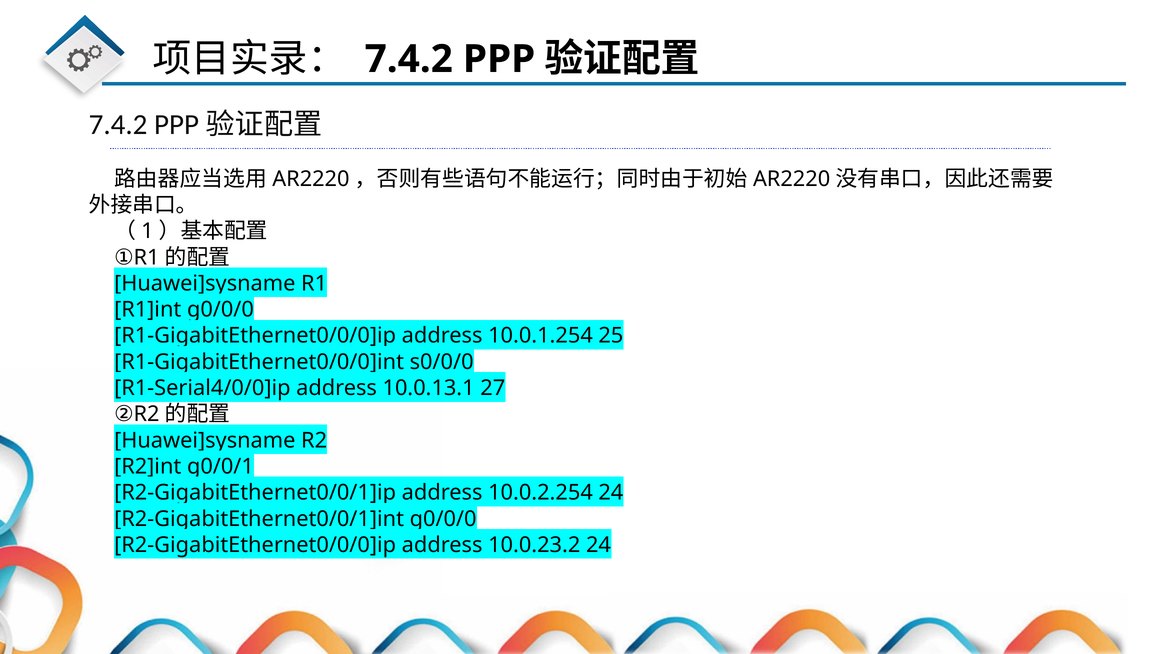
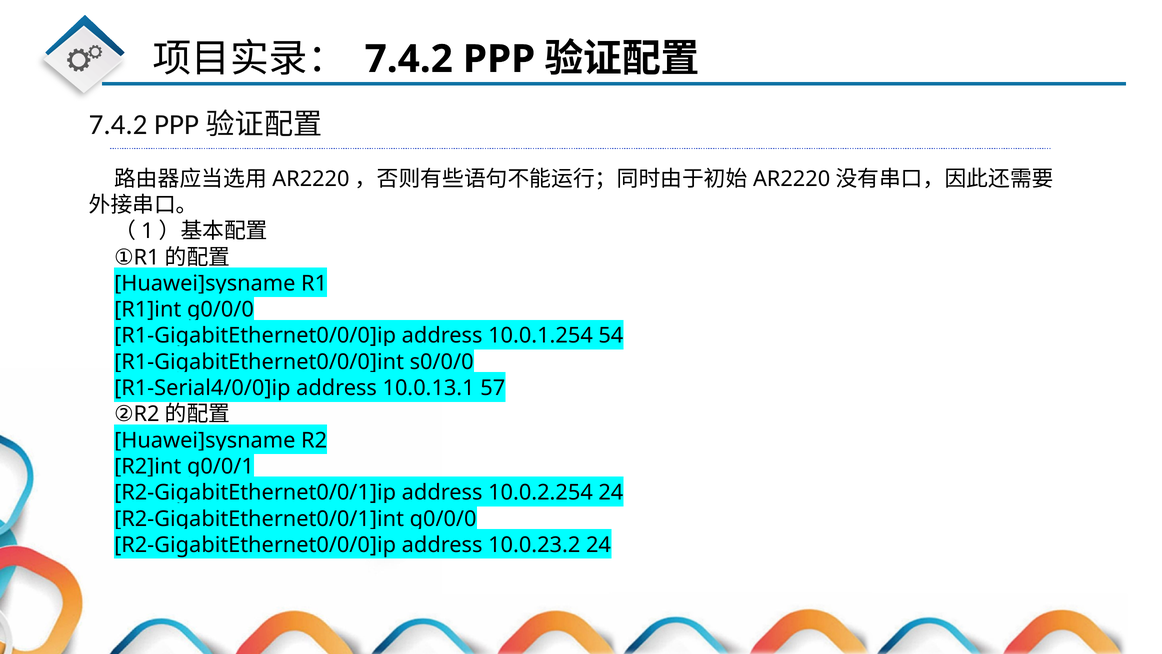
25: 25 -> 54
27: 27 -> 57
